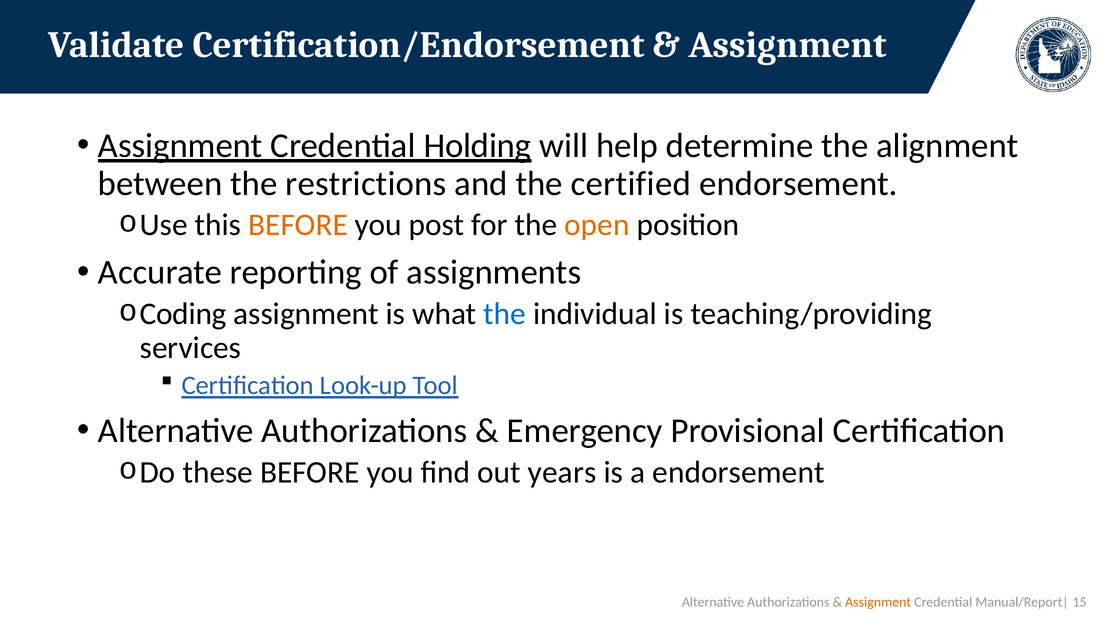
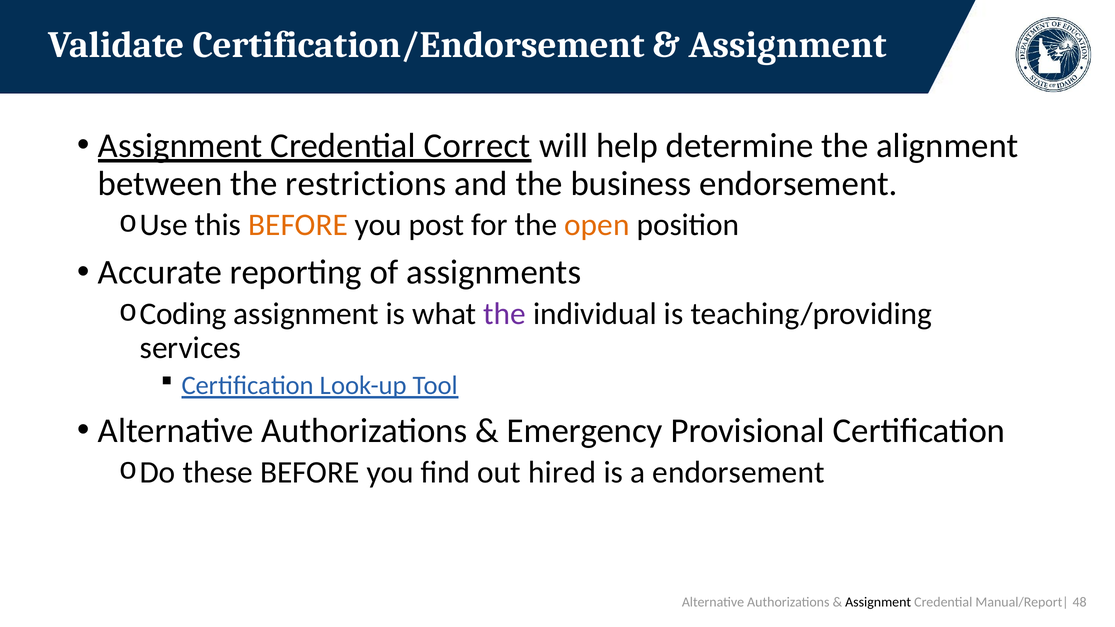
Holding: Holding -> Correct
certified: certified -> business
the at (505, 314) colour: blue -> purple
years: years -> hired
Assignment at (878, 602) colour: orange -> black
15: 15 -> 48
